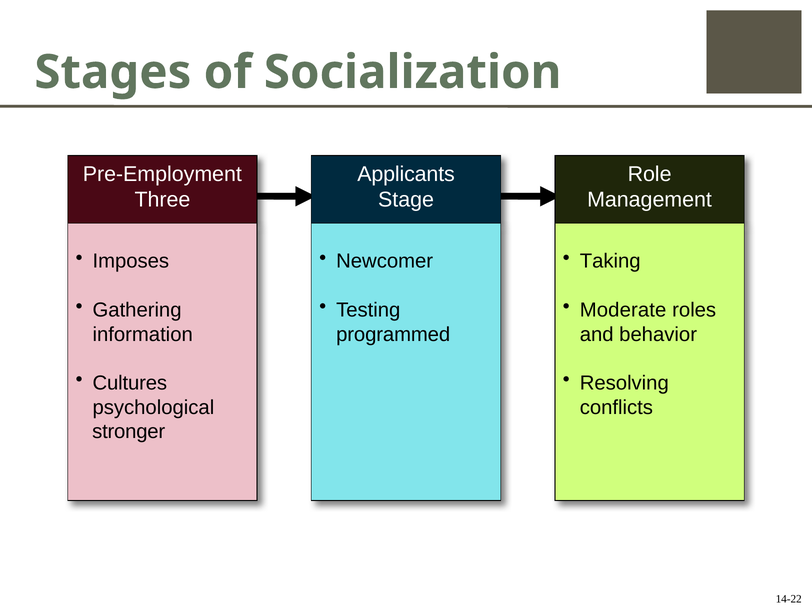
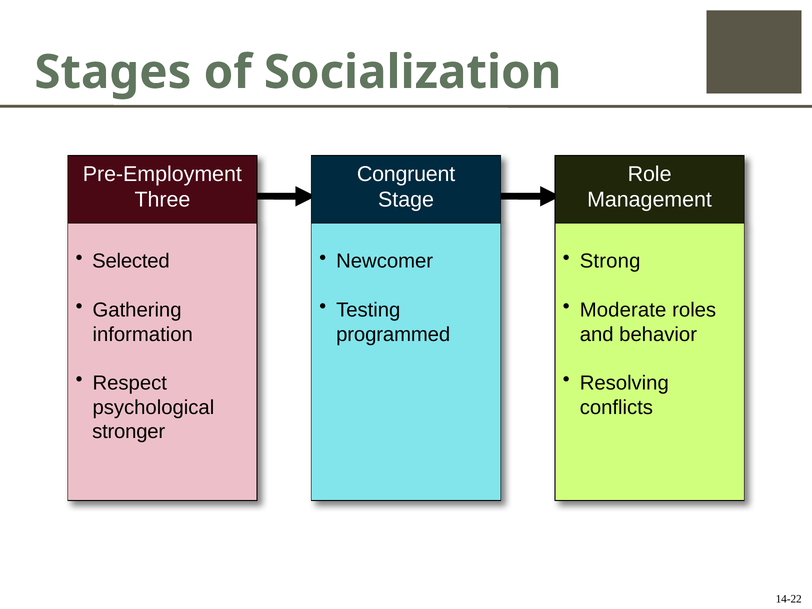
Applicants: Applicants -> Congruent
Imposes: Imposes -> Selected
Taking: Taking -> Strong
Cultures: Cultures -> Respect
